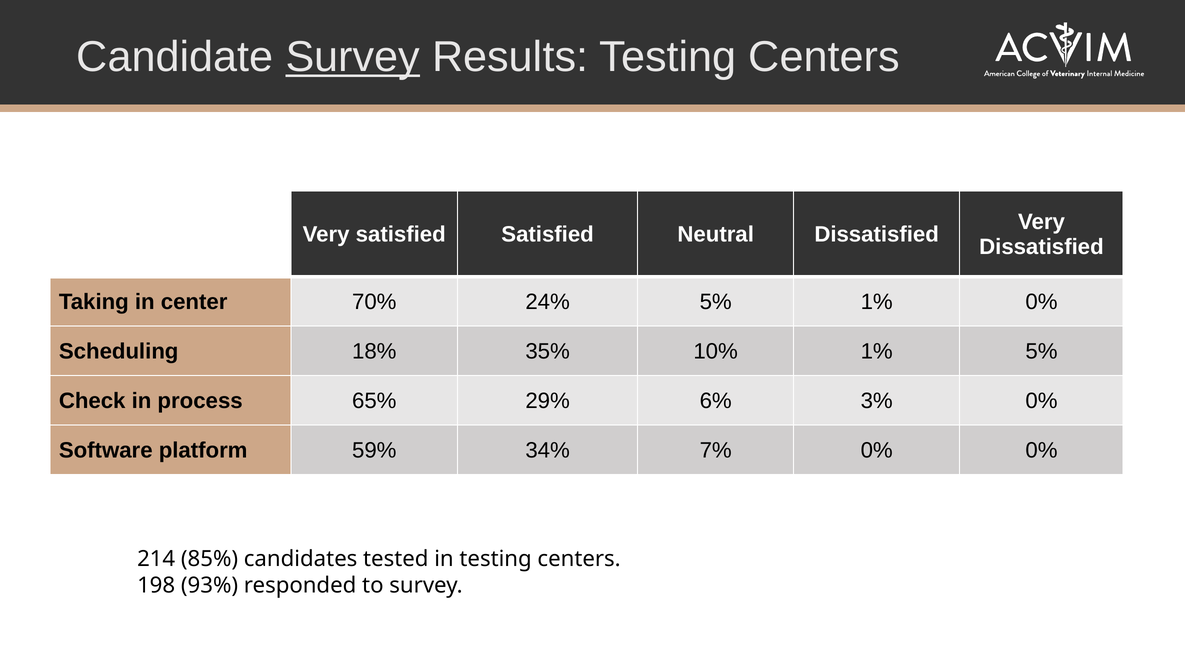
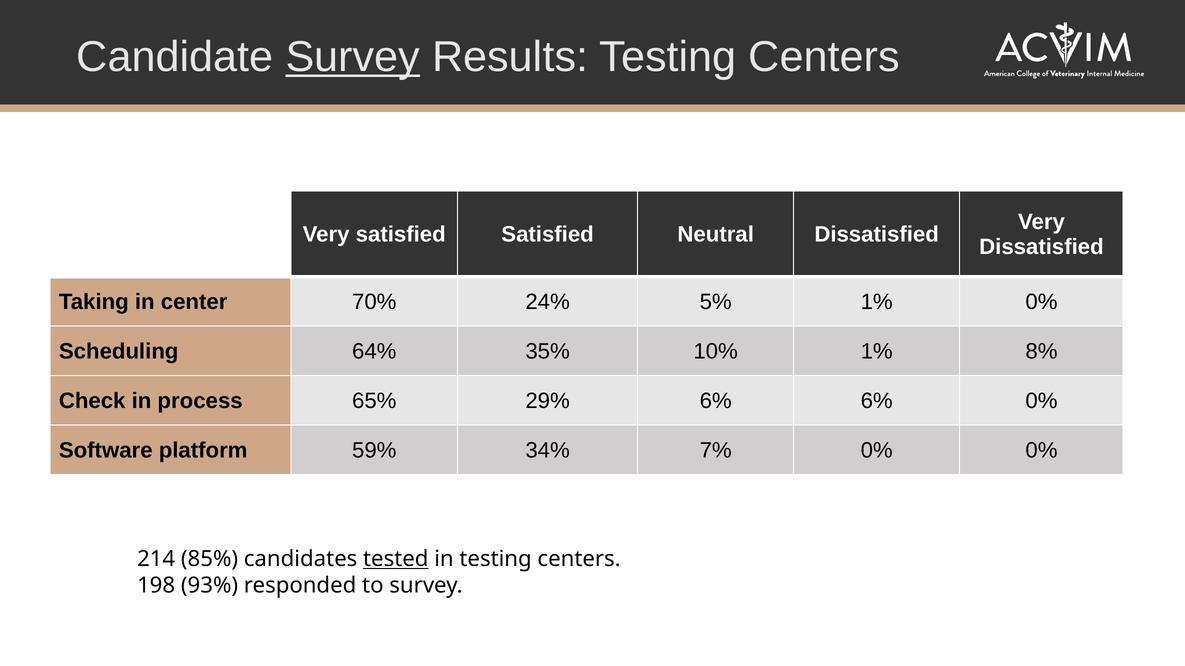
18%: 18% -> 64%
1% 5%: 5% -> 8%
6% 3%: 3% -> 6%
tested underline: none -> present
